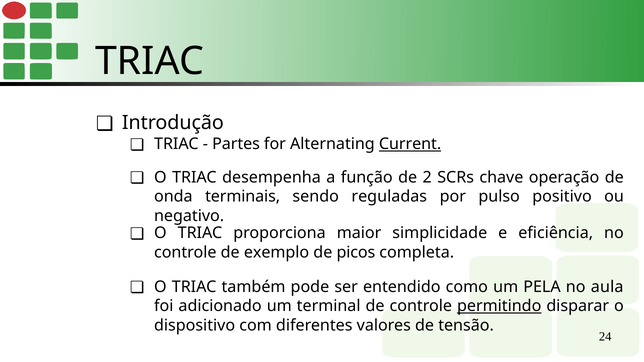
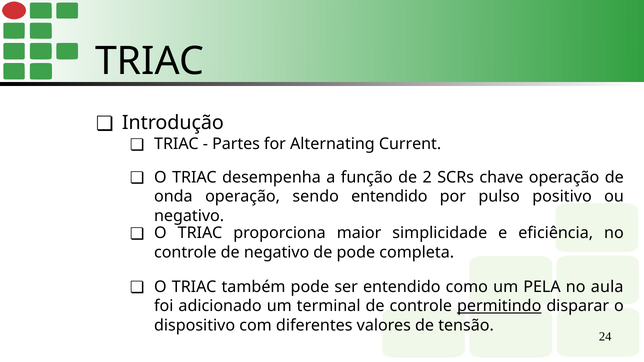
Current underline: present -> none
onda terminais: terminais -> operação
sendo reguladas: reguladas -> entendido
de exemplo: exemplo -> negativo
de picos: picos -> pode
